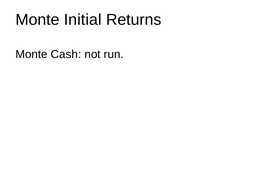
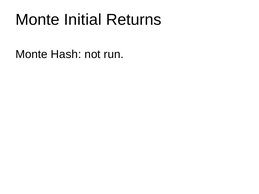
Cash: Cash -> Hash
